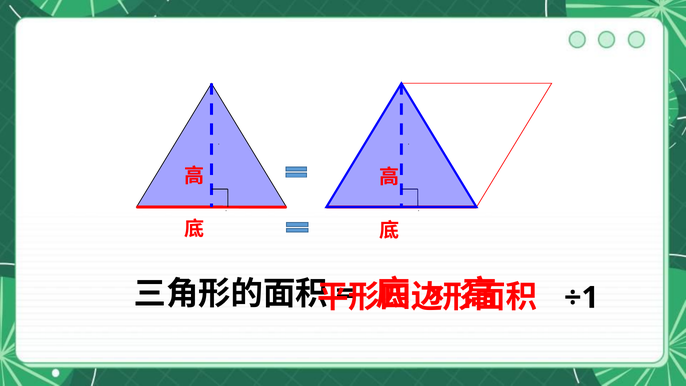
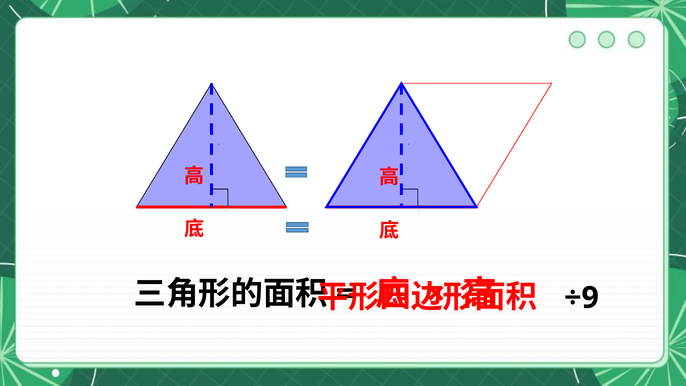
÷1: ÷1 -> ÷9
